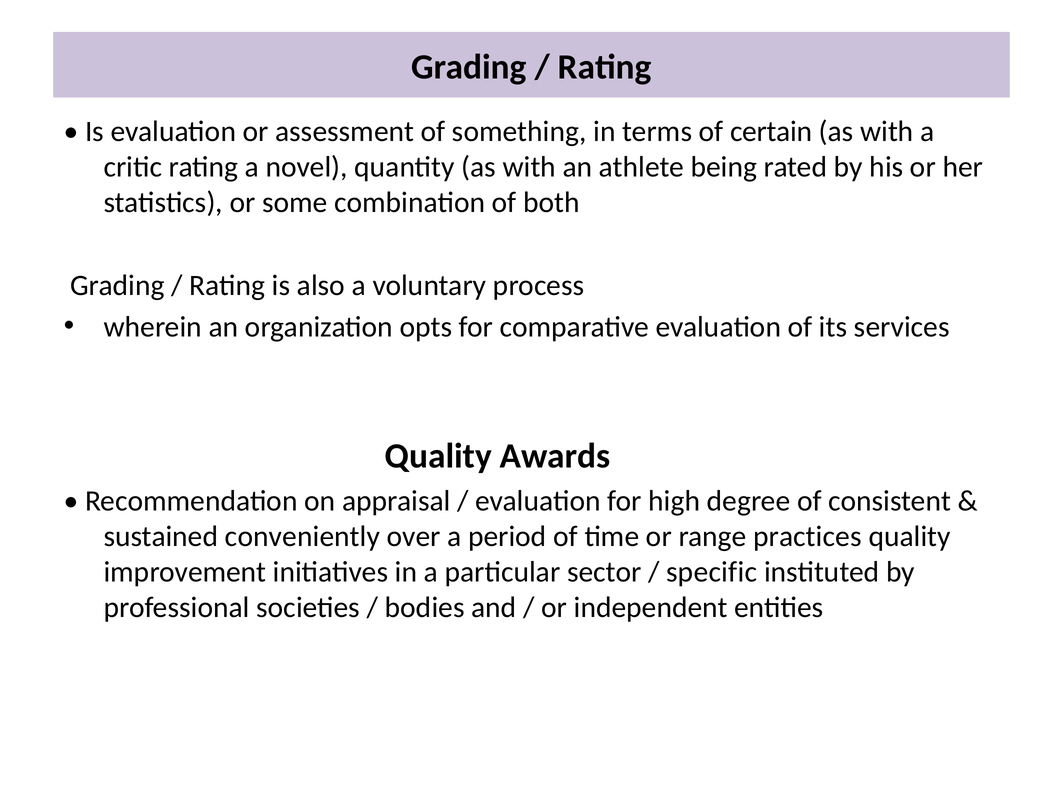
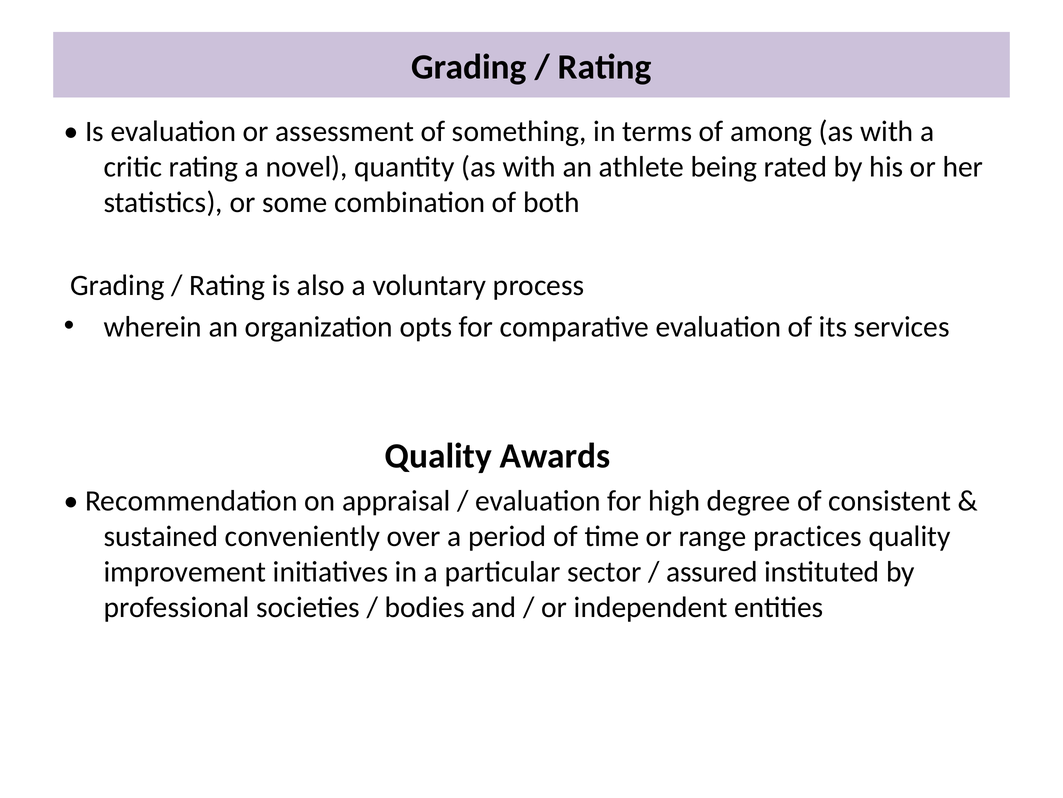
certain: certain -> among
specific: specific -> assured
